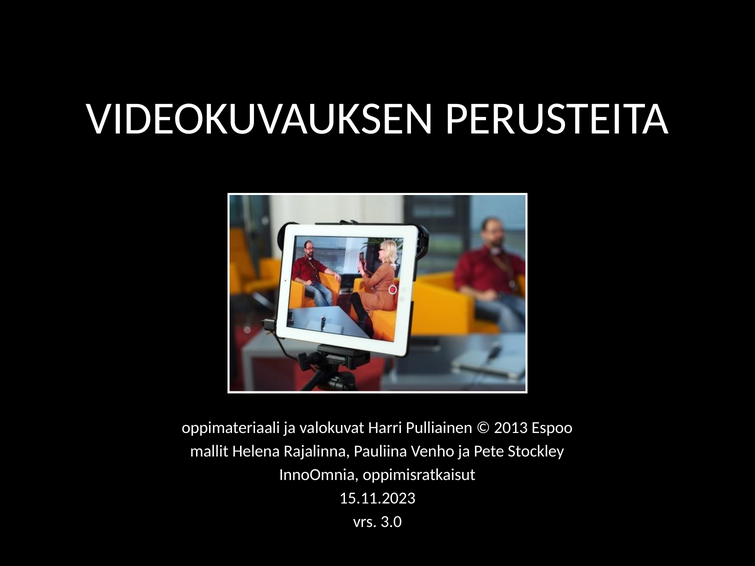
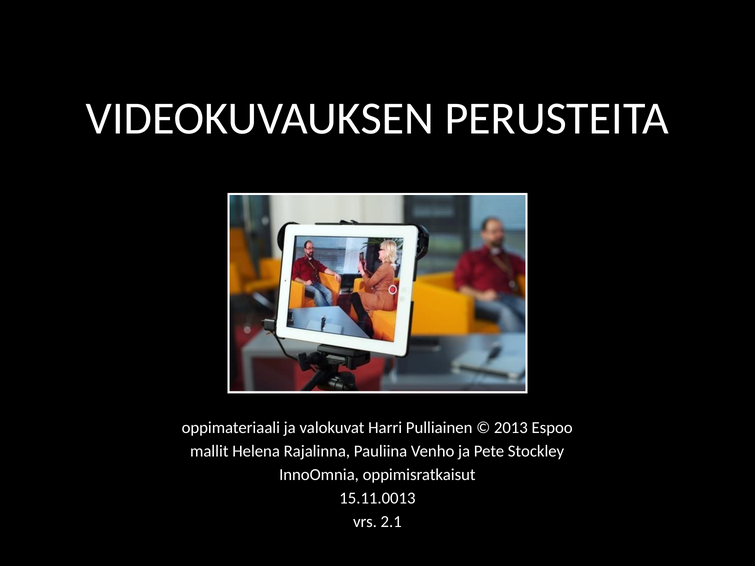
15.11.2023: 15.11.2023 -> 15.11.0013
3.0: 3.0 -> 2.1
